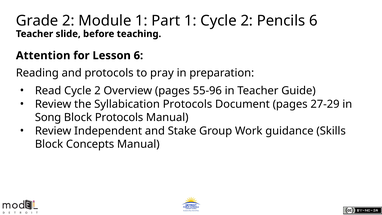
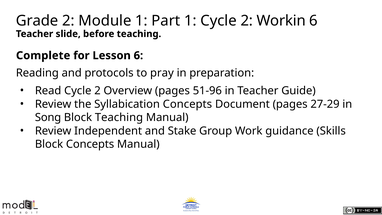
Pencils: Pencils -> Workin
Attention: Attention -> Complete
55-96: 55-96 -> 51-96
Syllabication Protocols: Protocols -> Concepts
Block Protocols: Protocols -> Teaching
